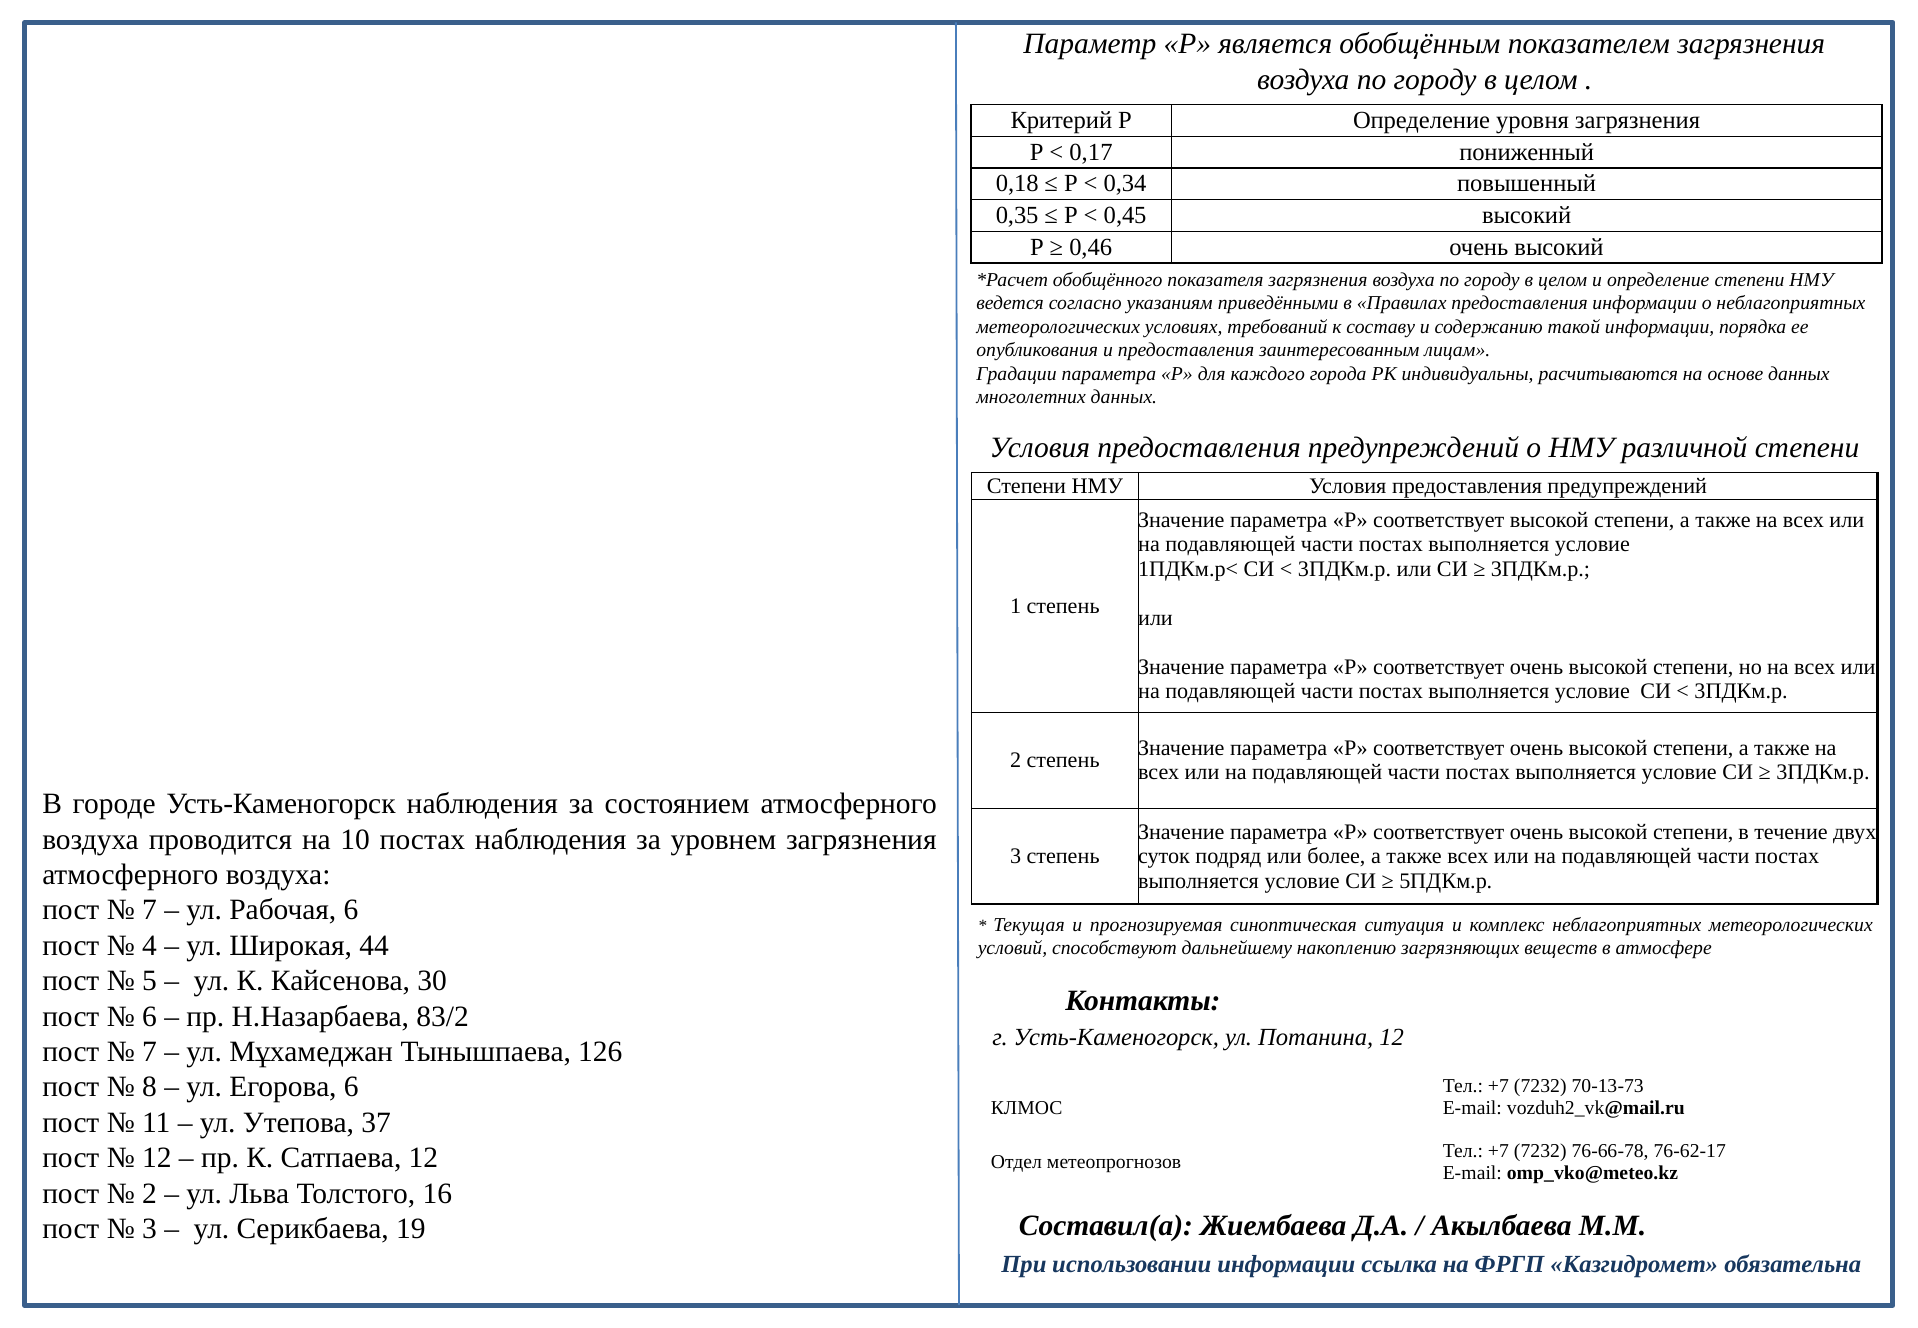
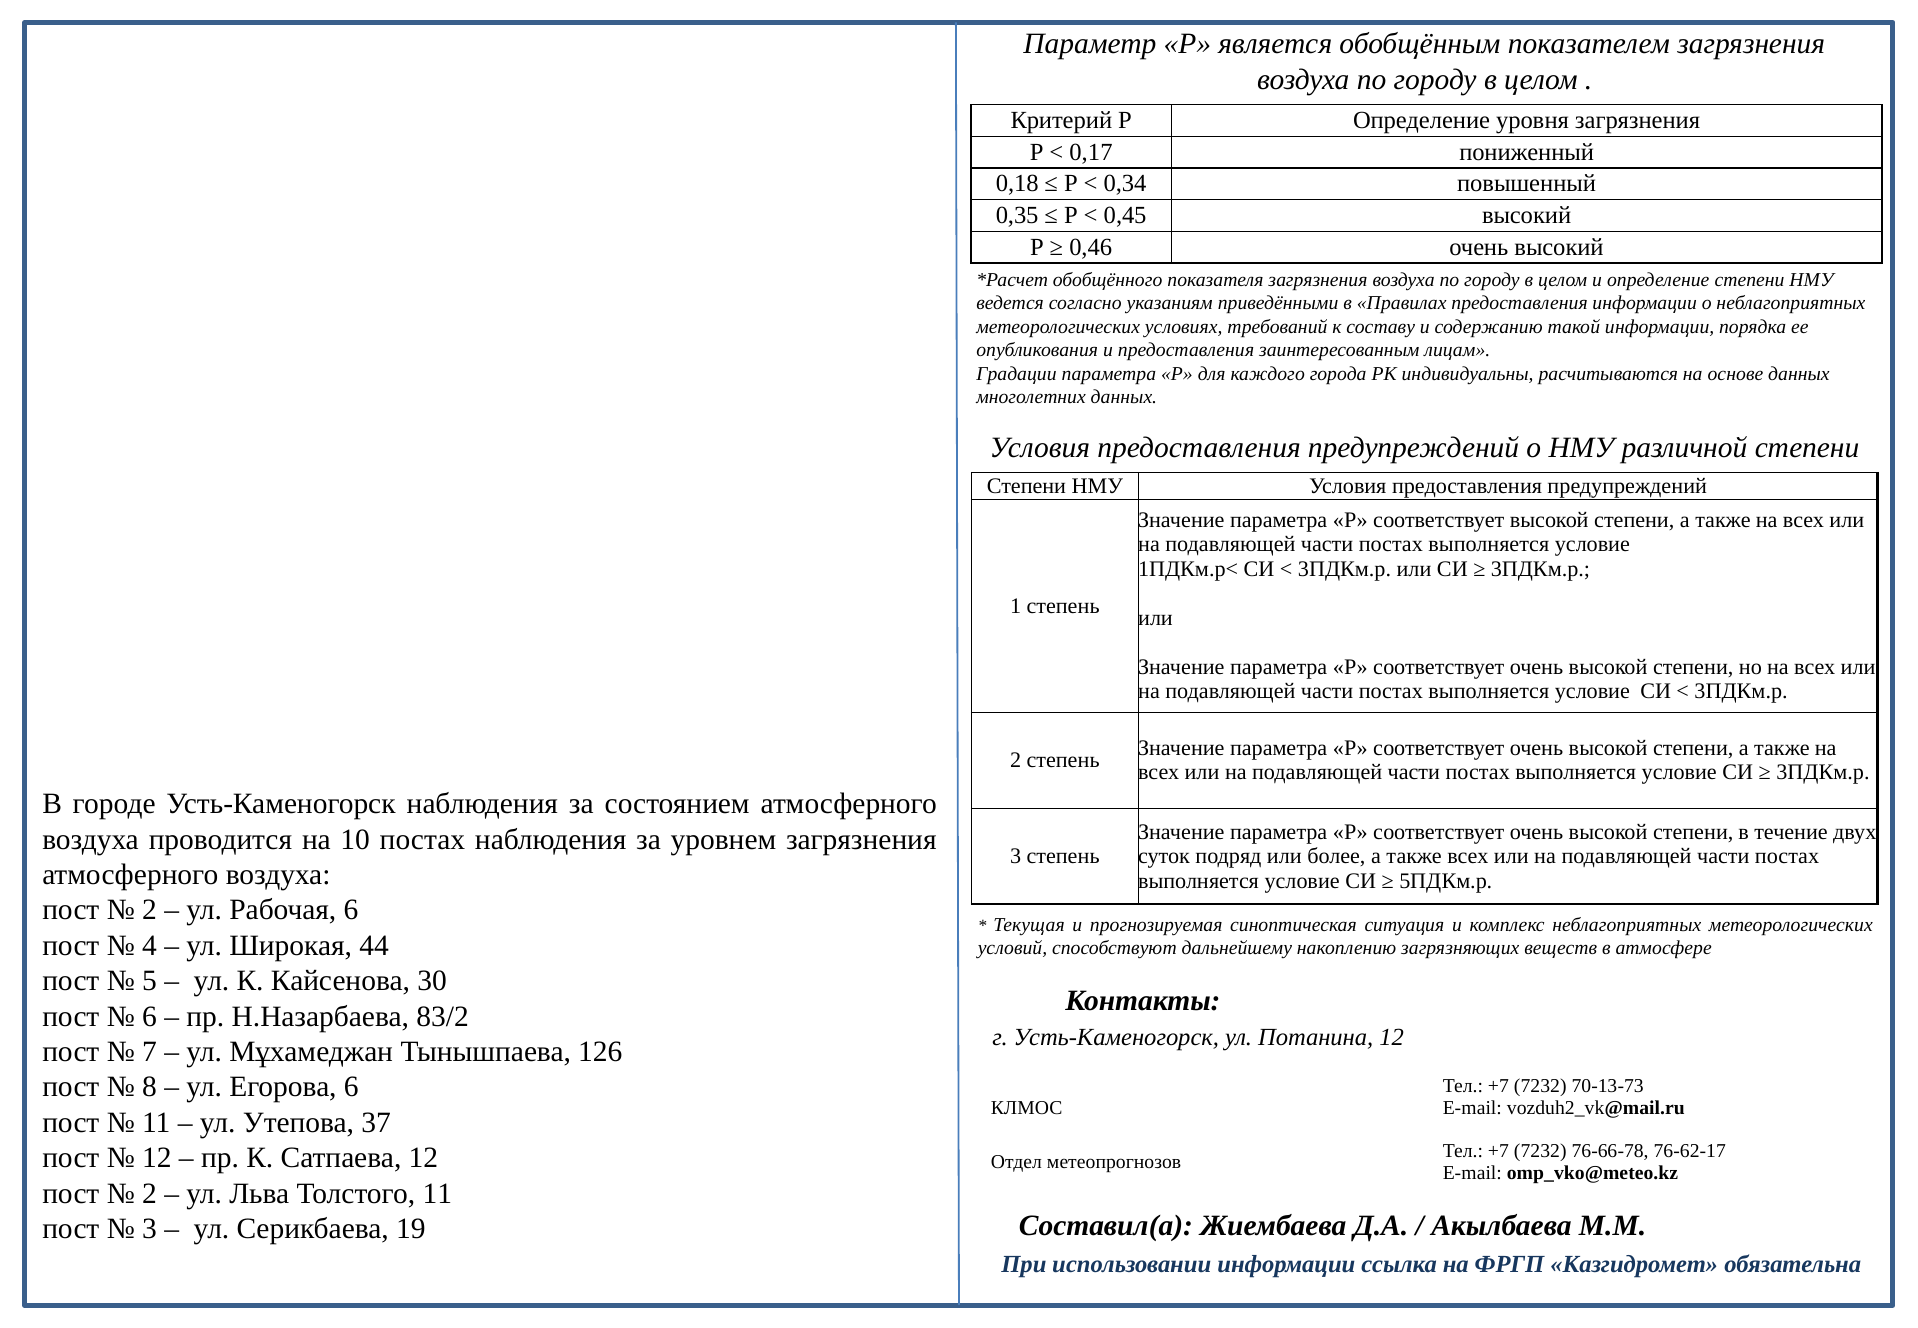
7 at (150, 910): 7 -> 2
Толстого 16: 16 -> 11
